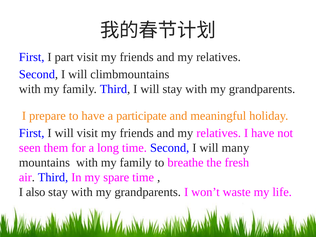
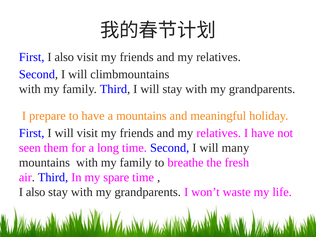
First I part: part -> also
a participate: participate -> mountains
